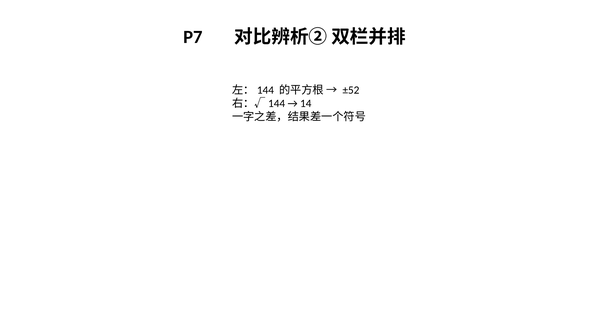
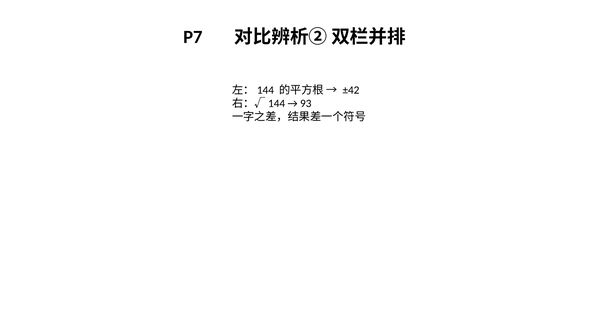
±52: ±52 -> ±42
14: 14 -> 93
